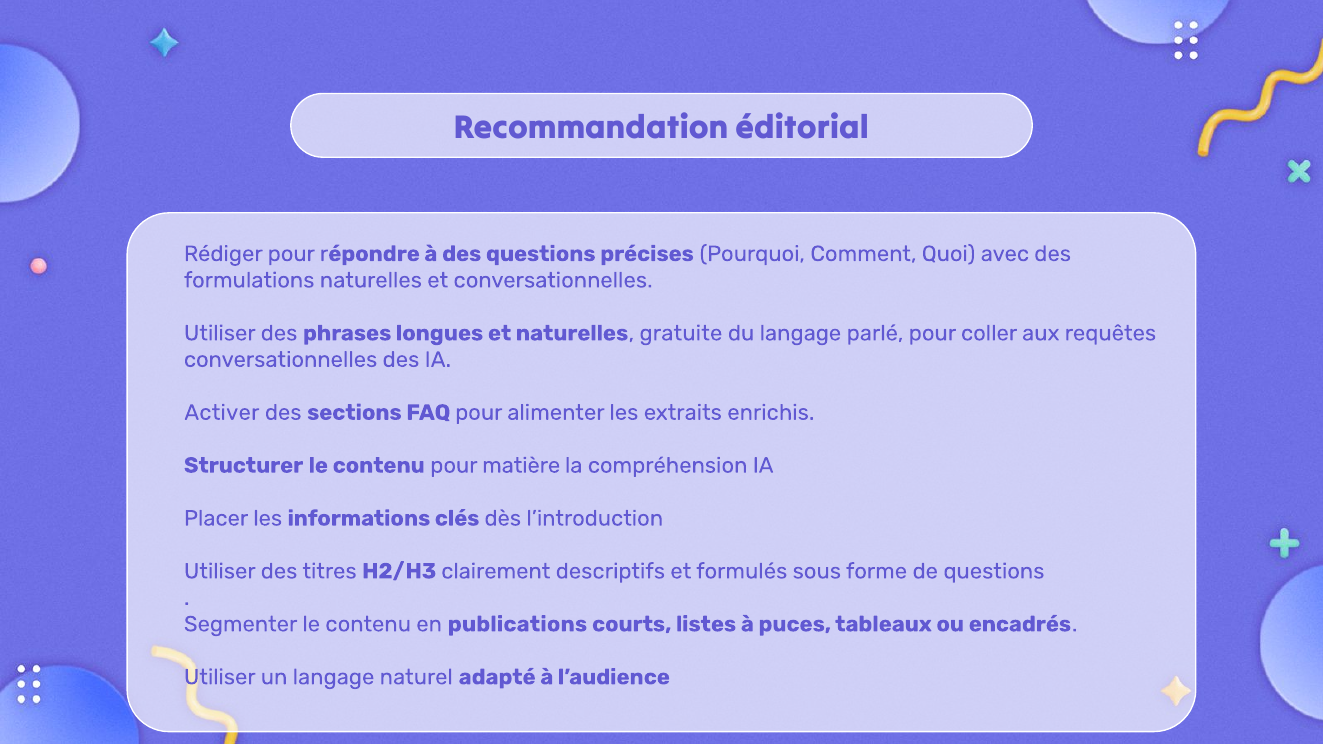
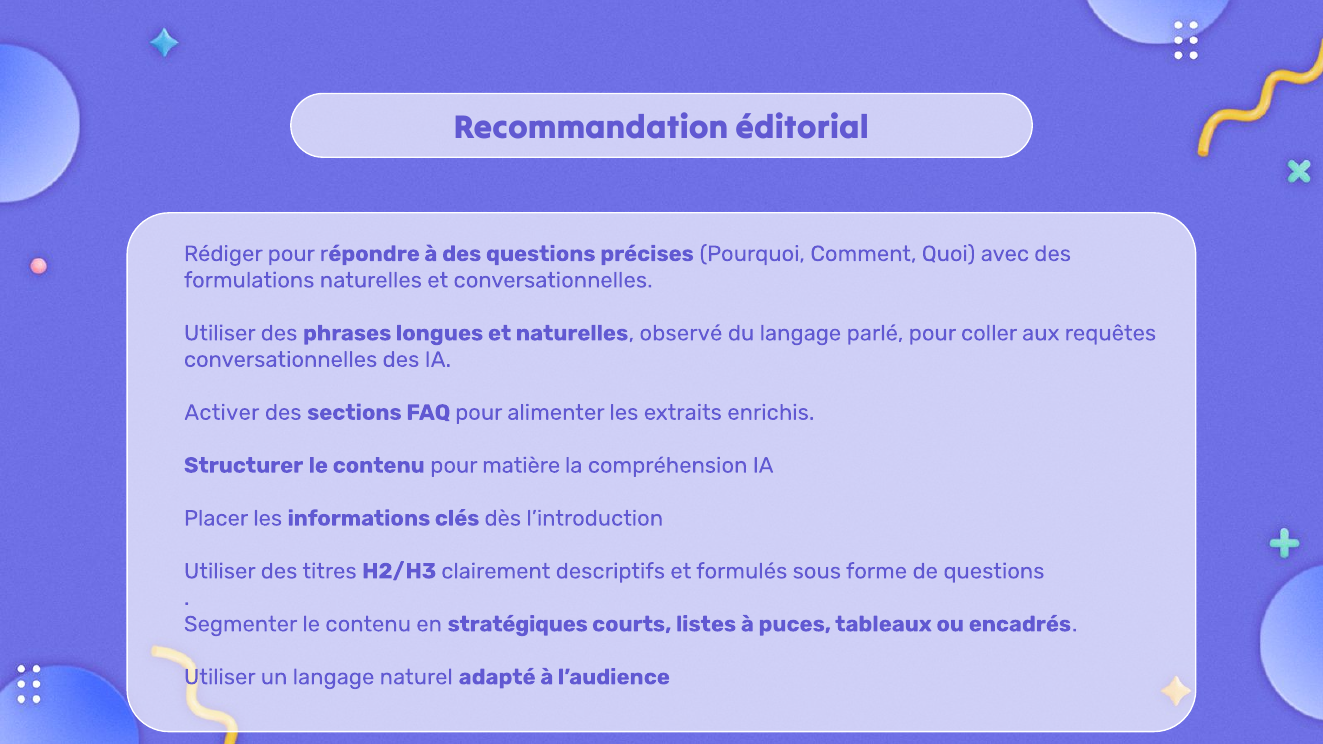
gratuite: gratuite -> observé
publications: publications -> stratégiques
